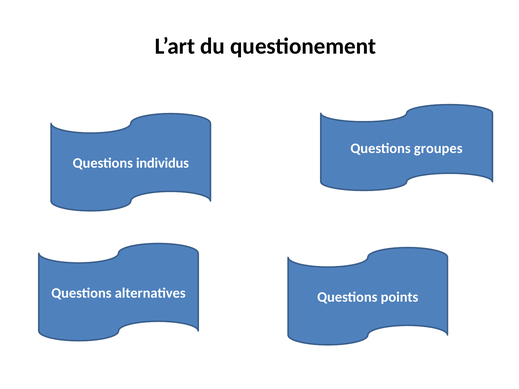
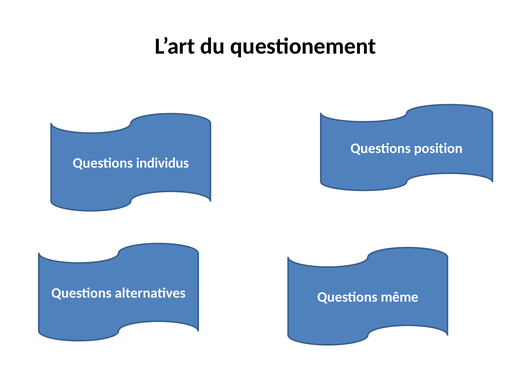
groupes: groupes -> position
points: points -> même
